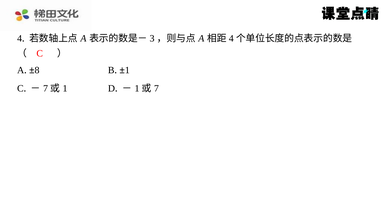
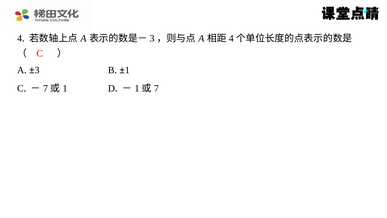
8: 8 -> 3
